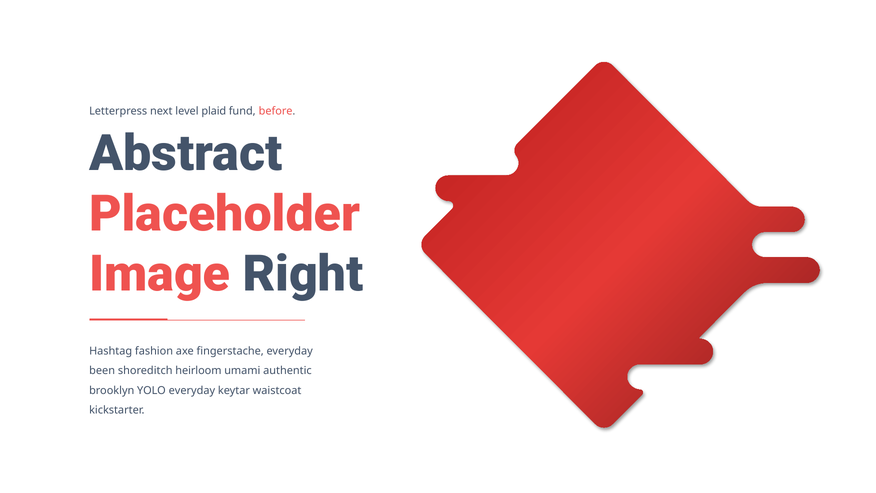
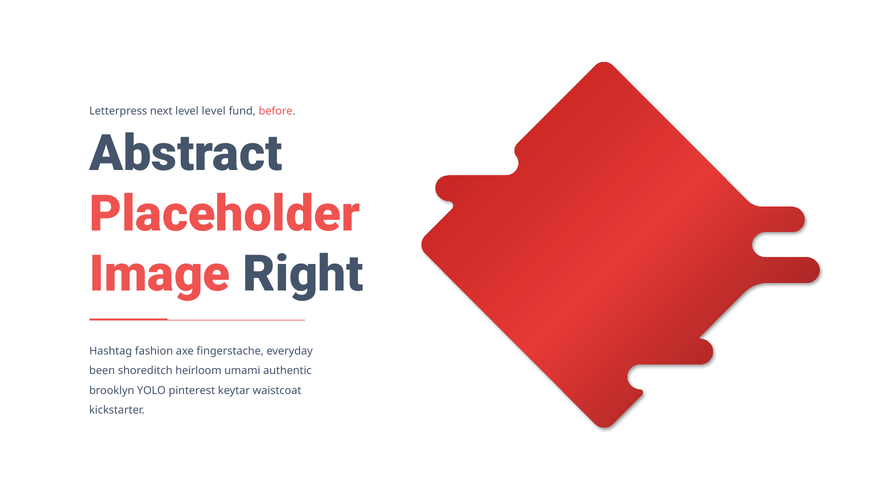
level plaid: plaid -> level
YOLO everyday: everyday -> pinterest
